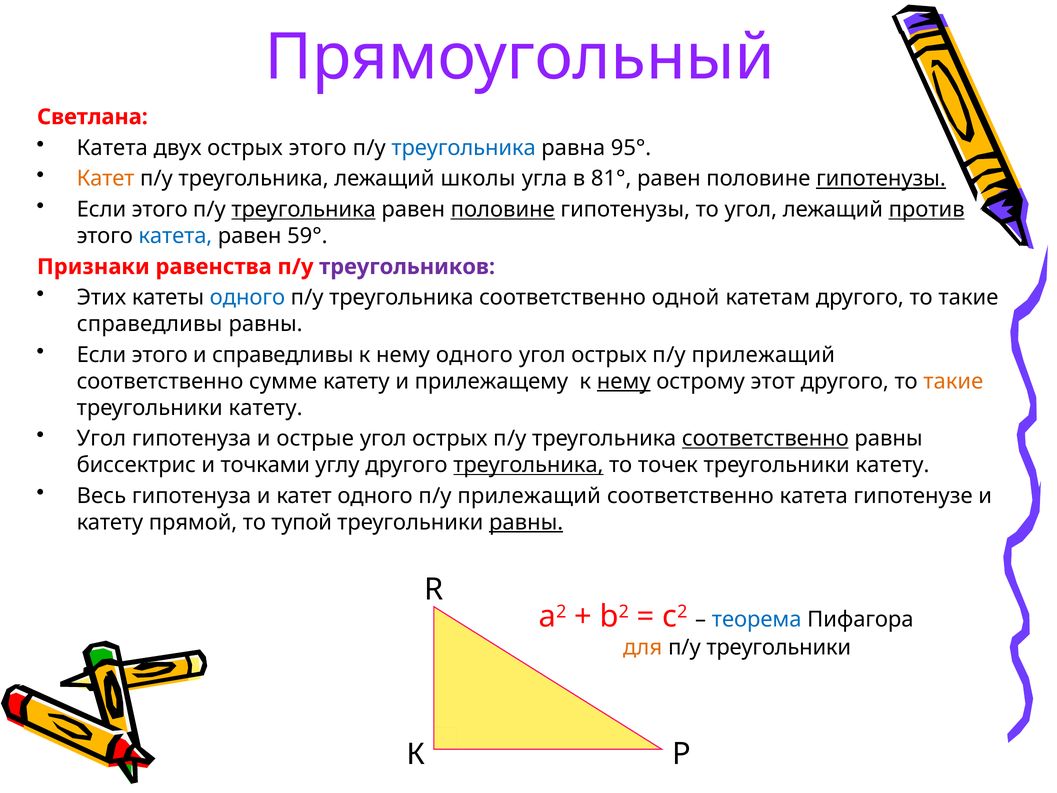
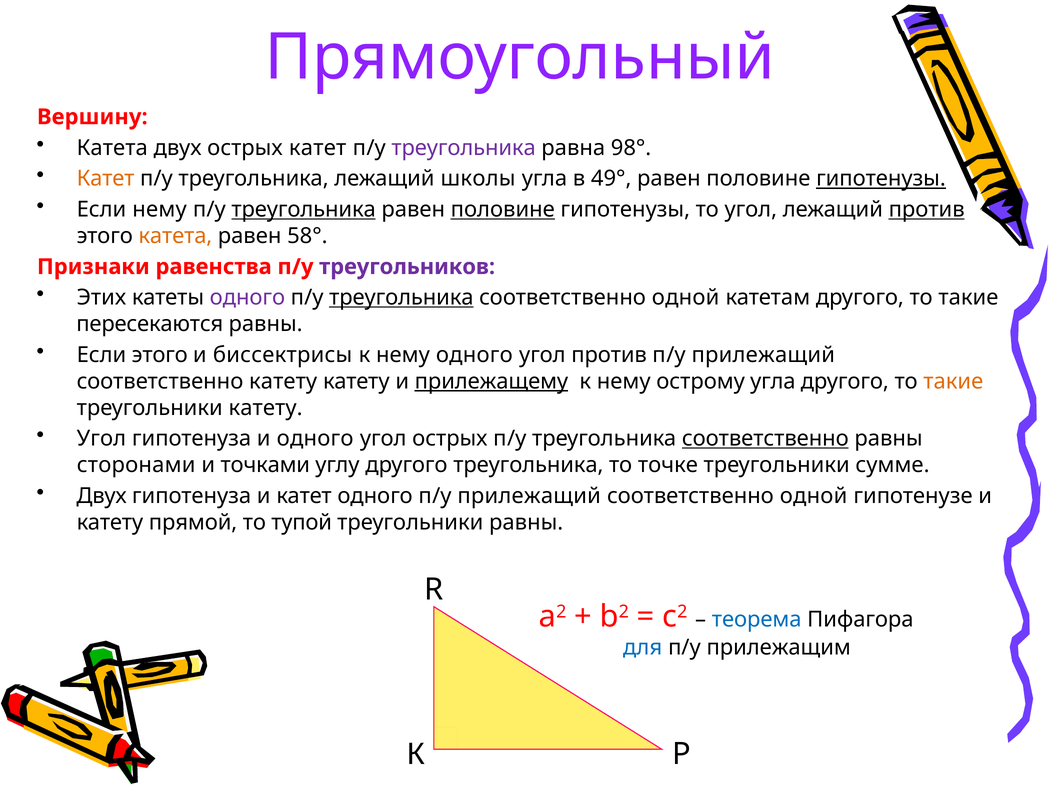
Светлана: Светлана -> Вершину
острых этого: этого -> катет
треугольника at (464, 148) colour: blue -> purple
95°: 95° -> 98°
81°: 81° -> 49°
этого at (160, 209): этого -> нему
катета at (175, 236) colour: blue -> orange
59°: 59° -> 58°
одного at (247, 298) colour: blue -> purple
треугольника at (401, 298) underline: none -> present
справедливы at (150, 324): справедливы -> пересекаются
и справедливы: справедливы -> биссектрисы
острых at (609, 355): острых -> против
соответственно сумме: сумме -> катету
прилежащему underline: none -> present
нему at (624, 381) underline: present -> none
острому этот: этот -> угла
и острые: острые -> одного
биссектрис: биссектрис -> сторонами
треугольника at (528, 465) underline: present -> none
точек: точек -> точке
катету at (892, 465): катету -> сумме
Весь at (101, 496): Весь -> Двух
катета at (814, 496): катета -> одной
равны at (526, 522) underline: present -> none
для colour: orange -> blue
п/у треугольники: треугольники -> прилежащим
